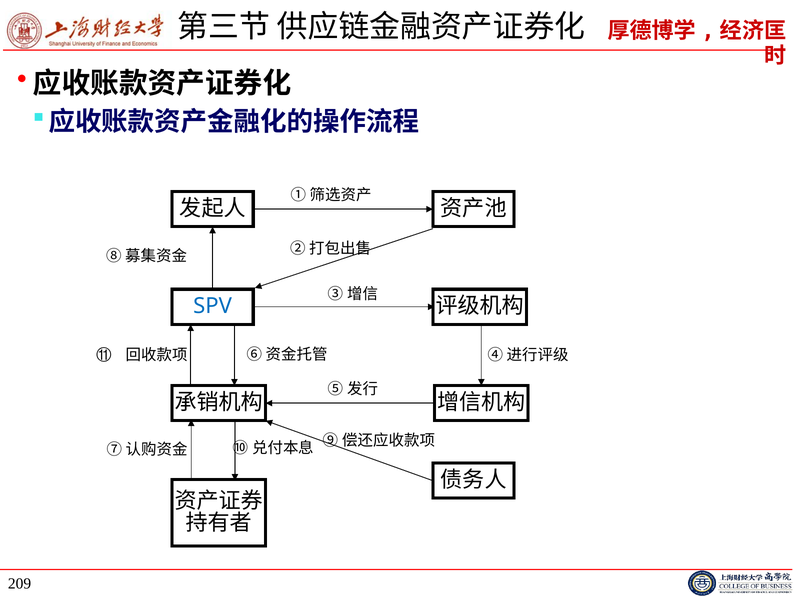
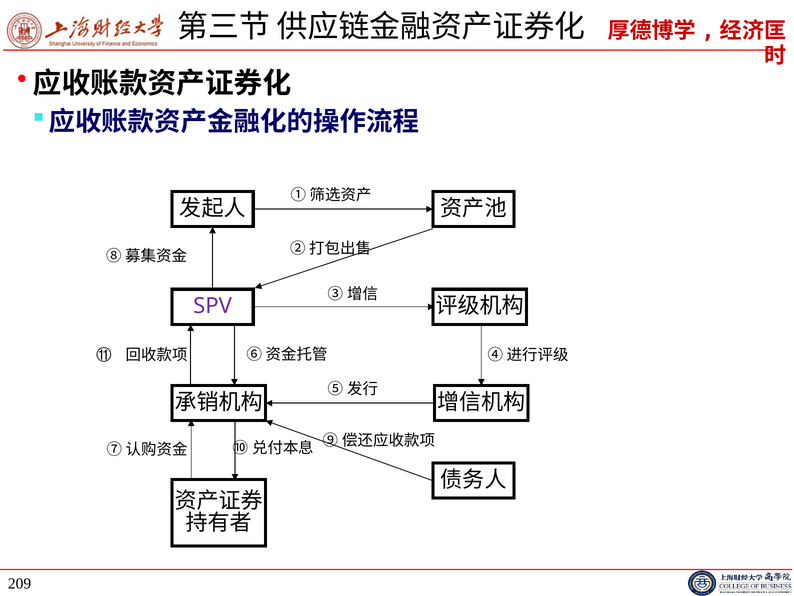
SPV colour: blue -> purple
